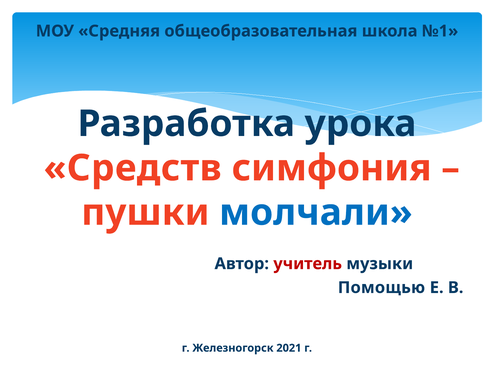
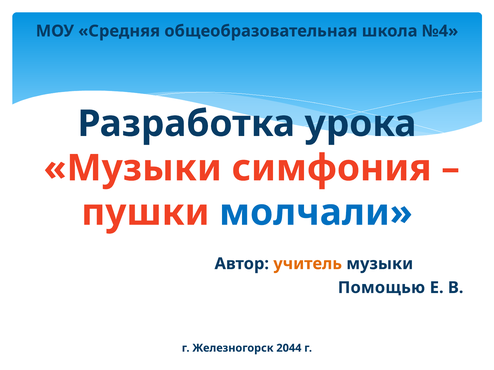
№1: №1 -> №4
Средств at (133, 168): Средств -> Музыки
учитель colour: red -> orange
2021: 2021 -> 2044
